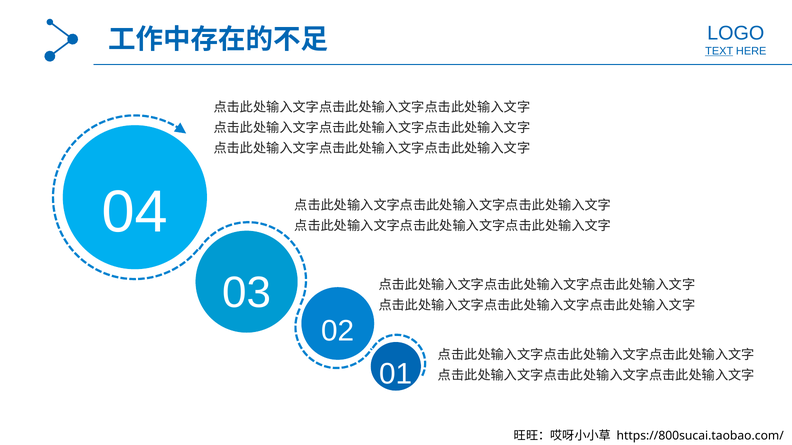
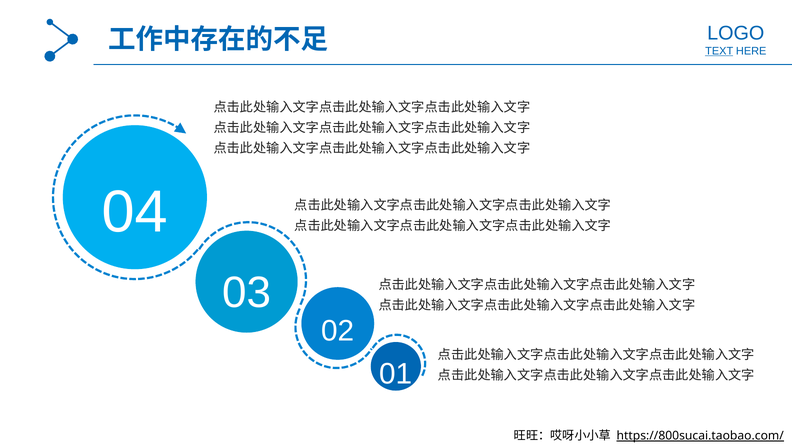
https://800sucai.taobao.com/ underline: none -> present
